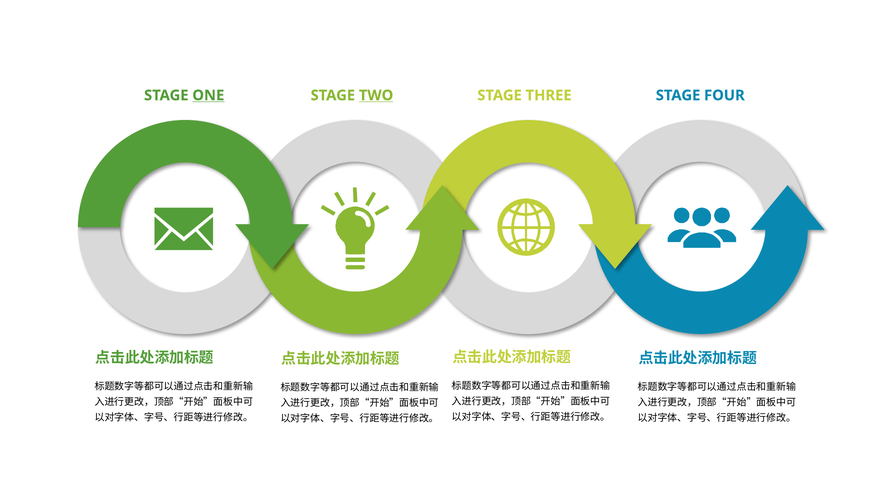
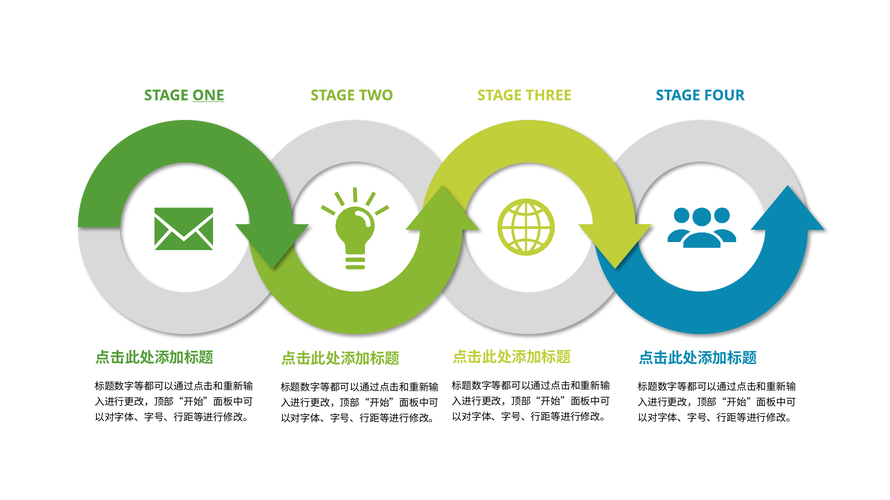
TWO underline: present -> none
